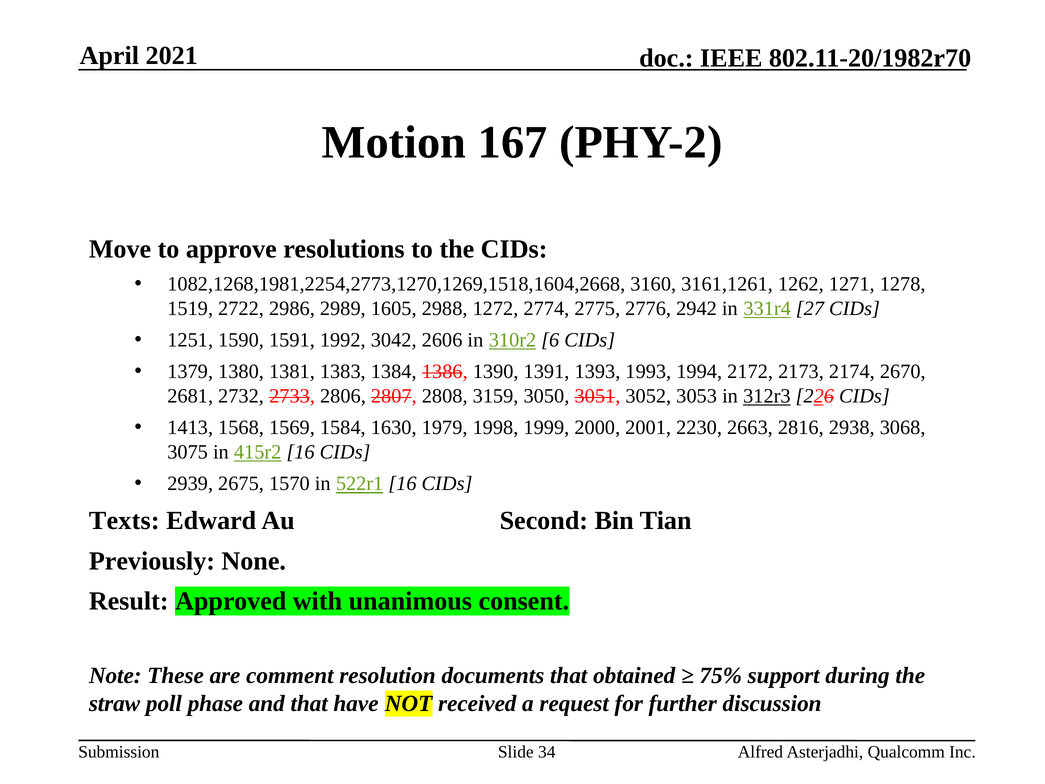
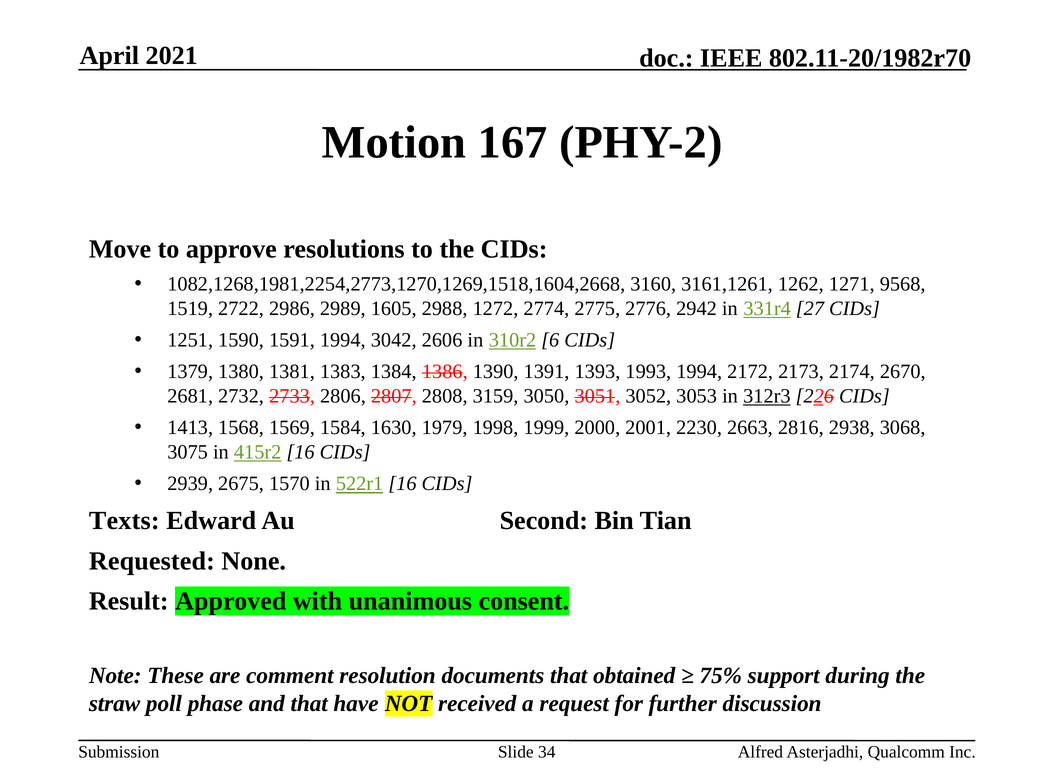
1278: 1278 -> 9568
1591 1992: 1992 -> 1994
Previously: Previously -> Requested
